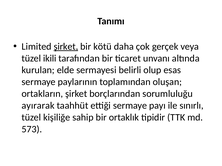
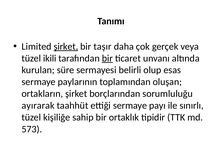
kötü: kötü -> taşır
bir at (107, 58) underline: none -> present
elde: elde -> süre
